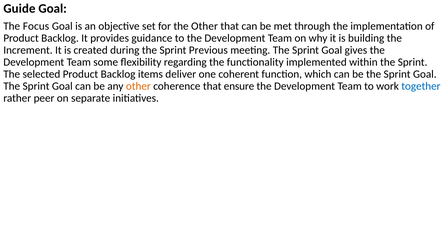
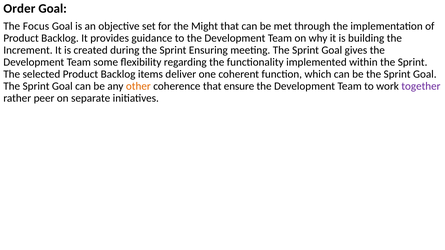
Guide: Guide -> Order
the Other: Other -> Might
Previous: Previous -> Ensuring
together colour: blue -> purple
